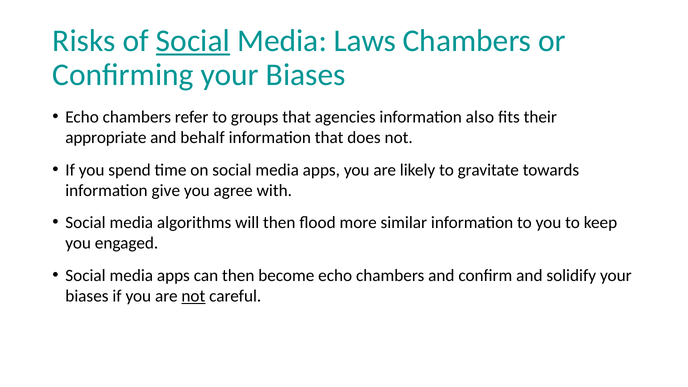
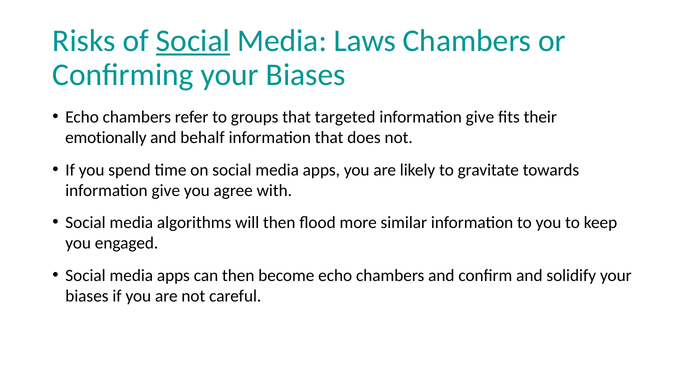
agencies: agencies -> targeted
also at (480, 117): also -> give
appropriate: appropriate -> emotionally
not at (193, 296) underline: present -> none
